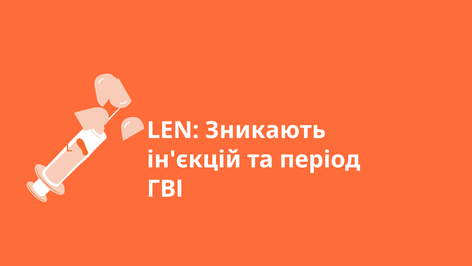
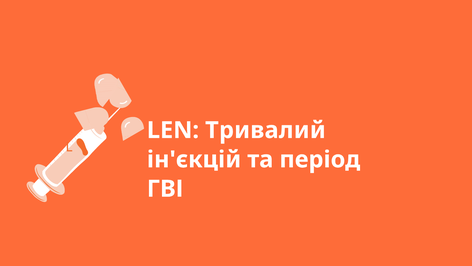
Зникають: Зникають -> Тривалий
